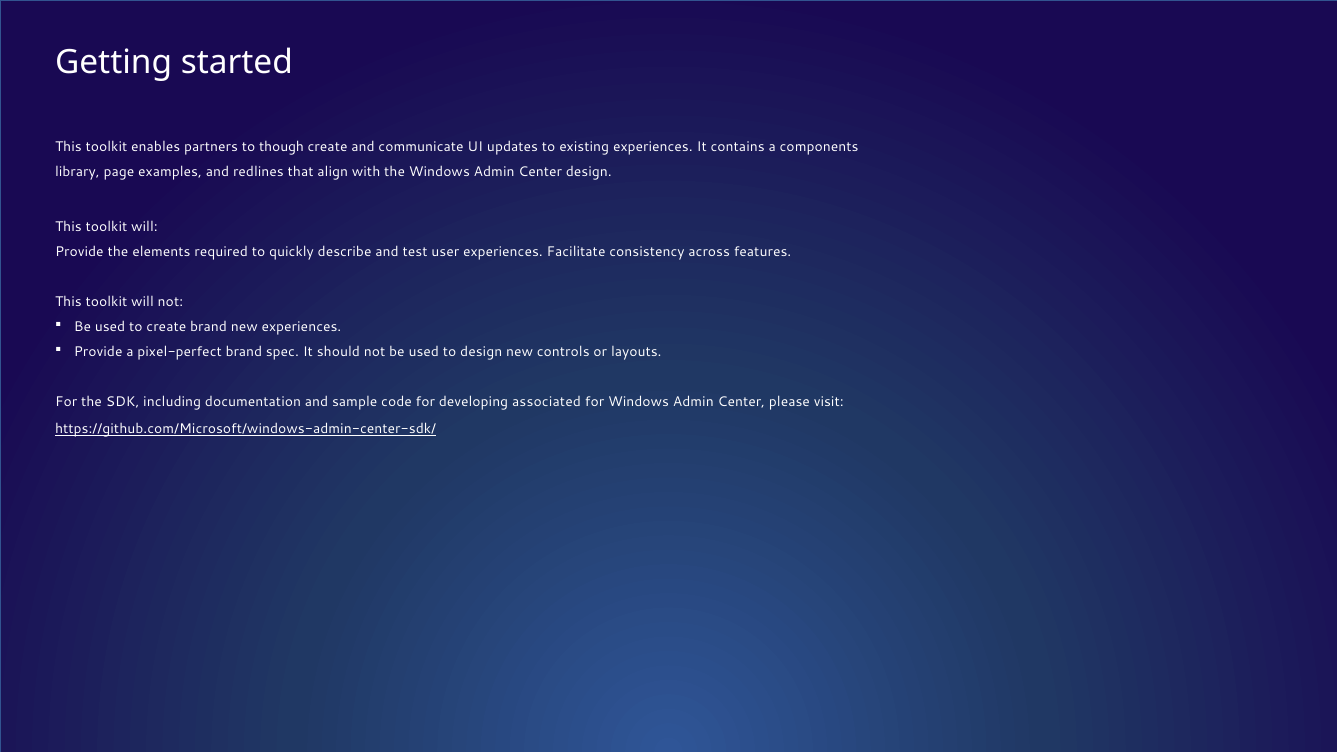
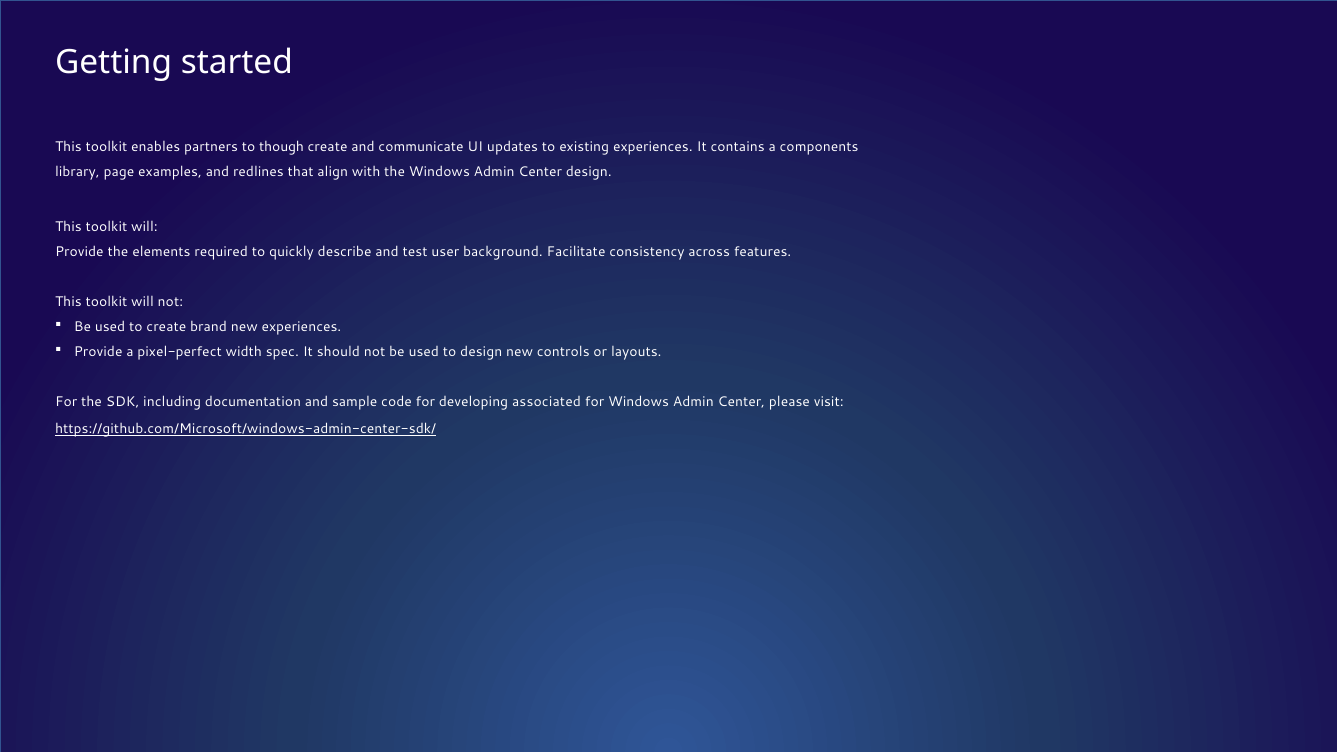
user experiences: experiences -> background
pixel-perfect brand: brand -> width
